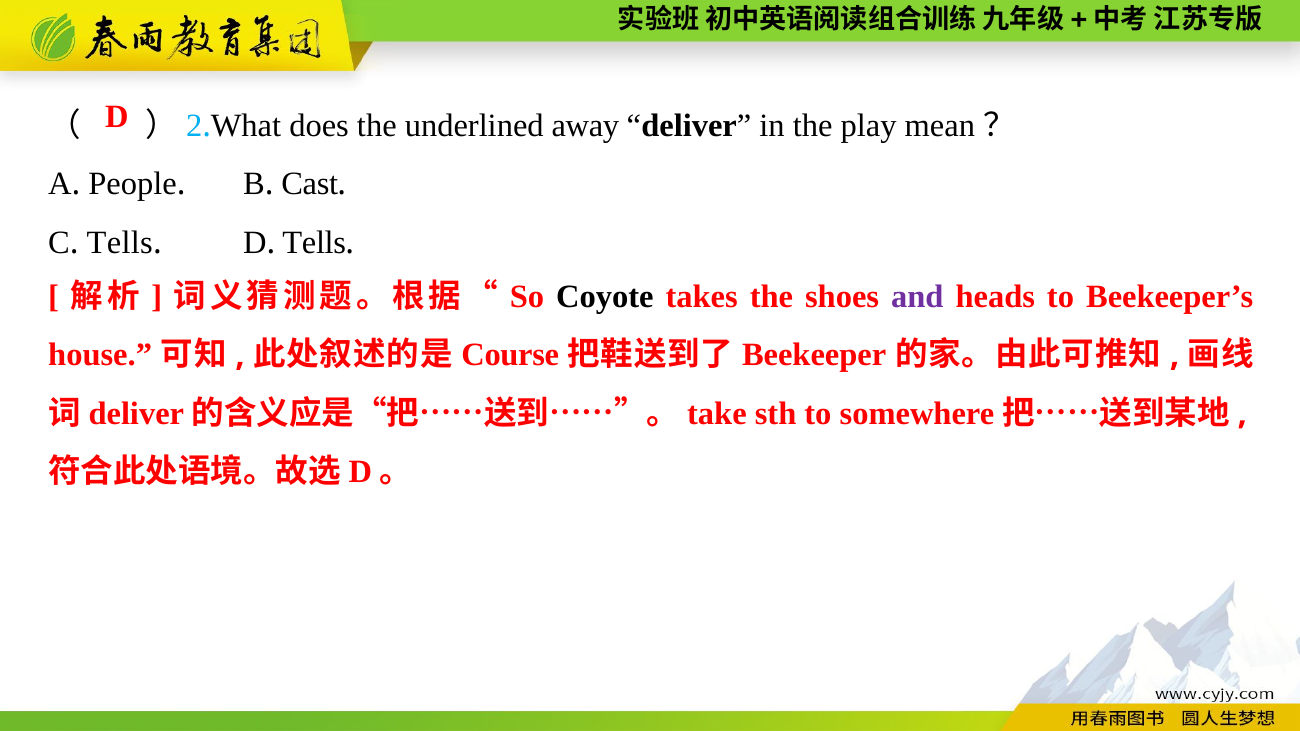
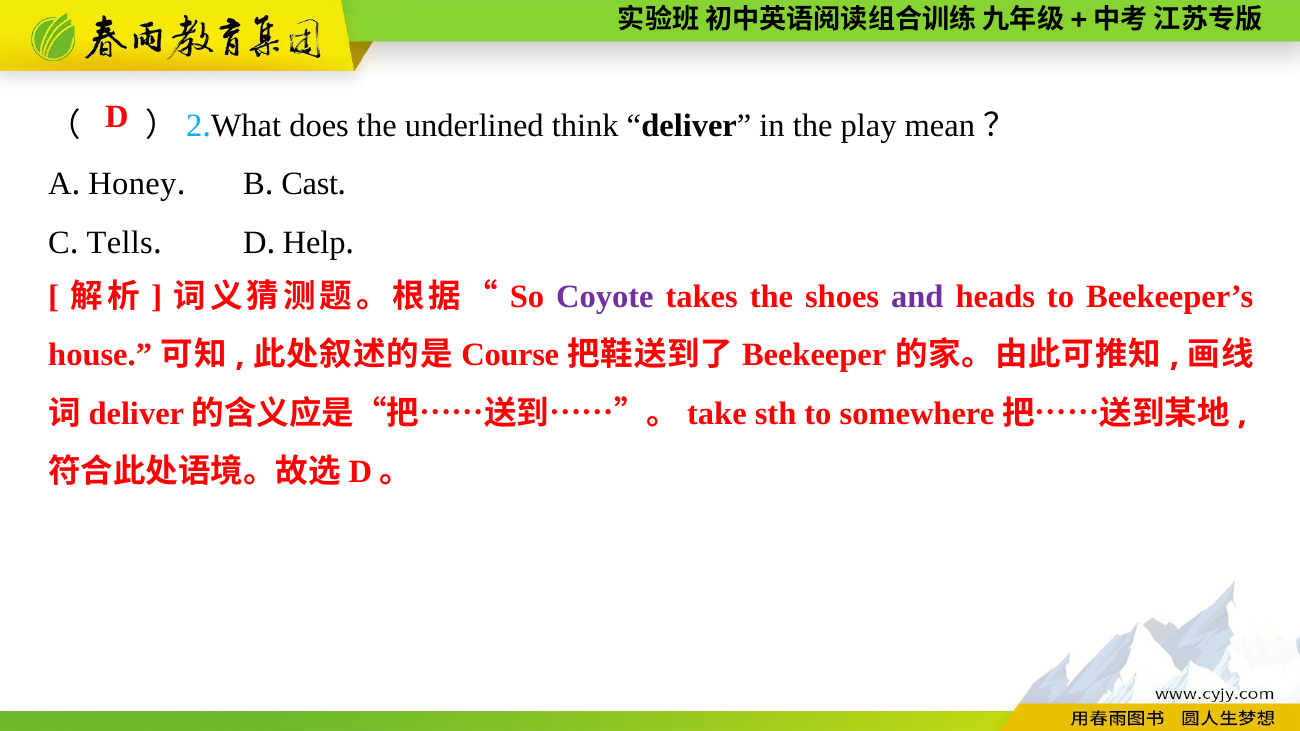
away: away -> think
People: People -> Honey
Tells at (314, 243): Tells -> Help
Coyote colour: black -> purple
